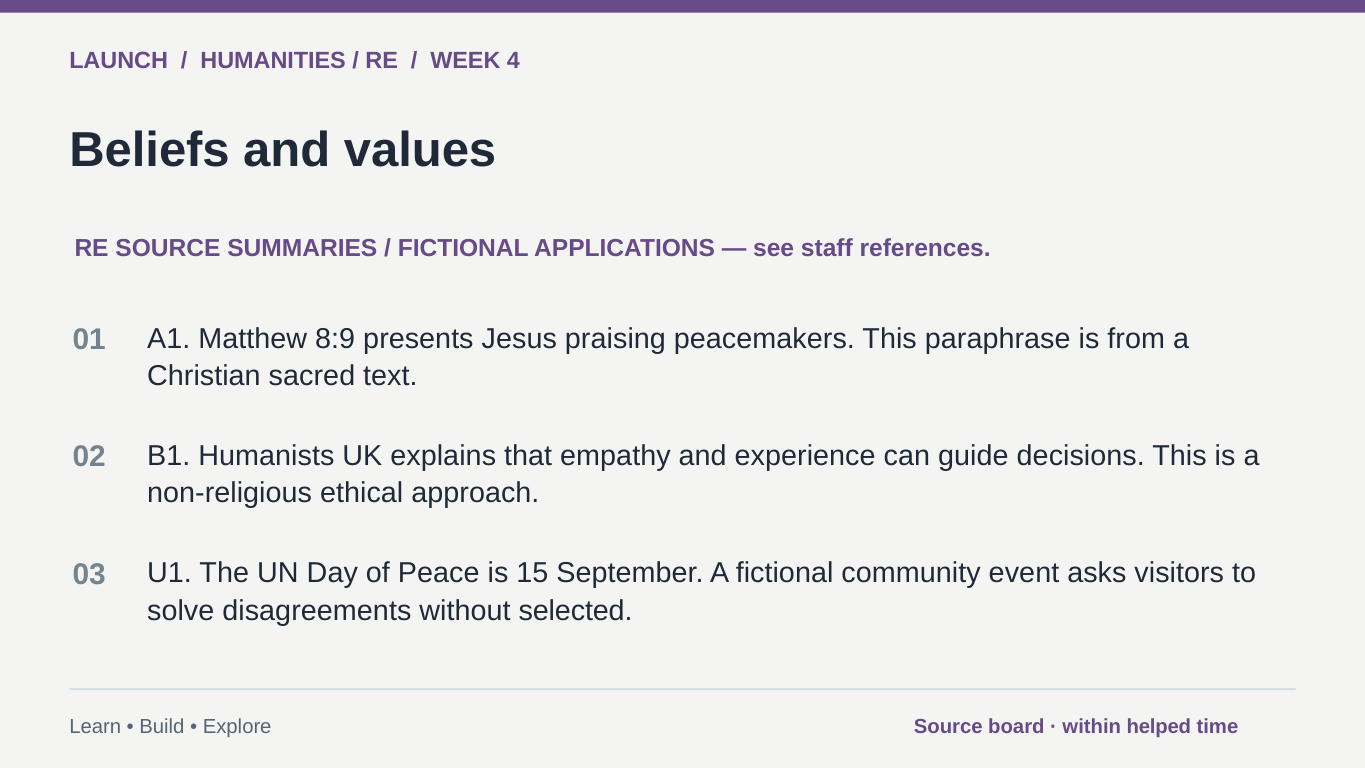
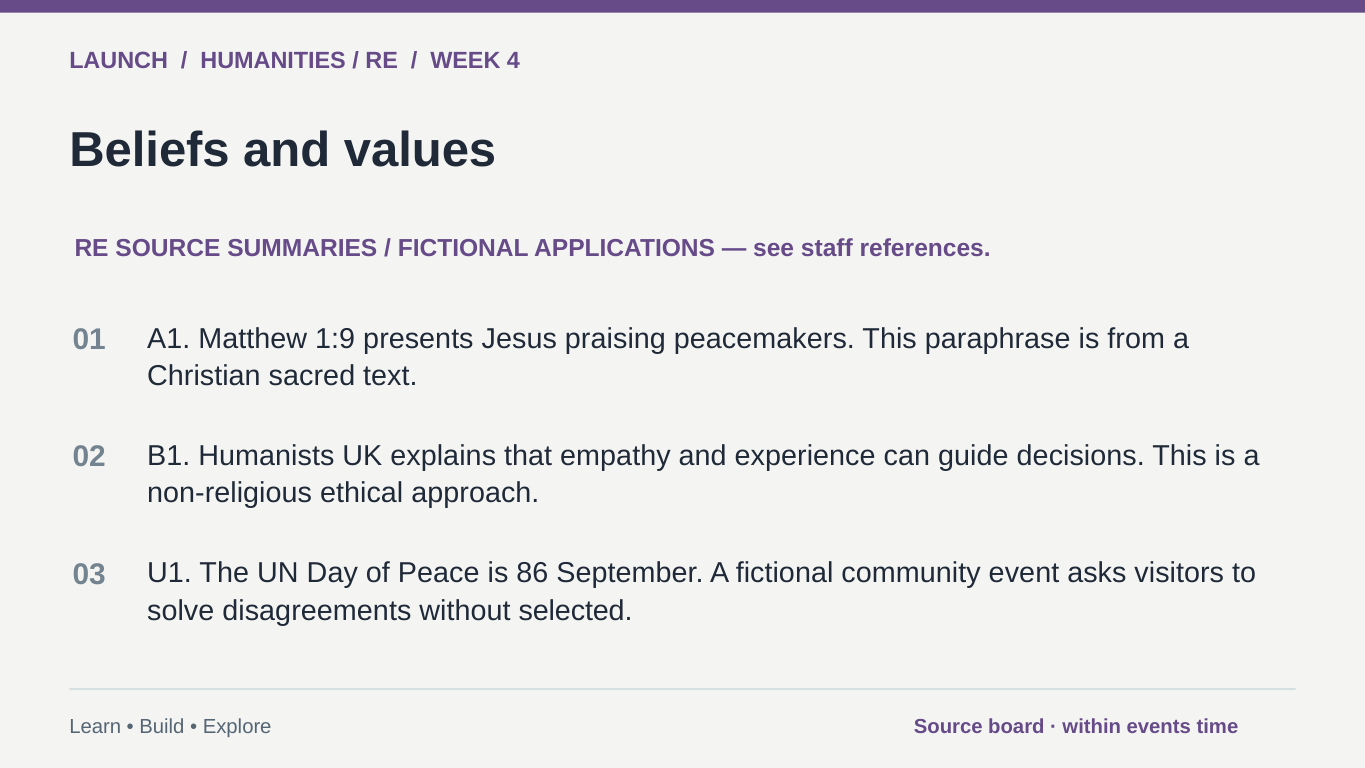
8:9: 8:9 -> 1:9
15: 15 -> 86
helped: helped -> events
